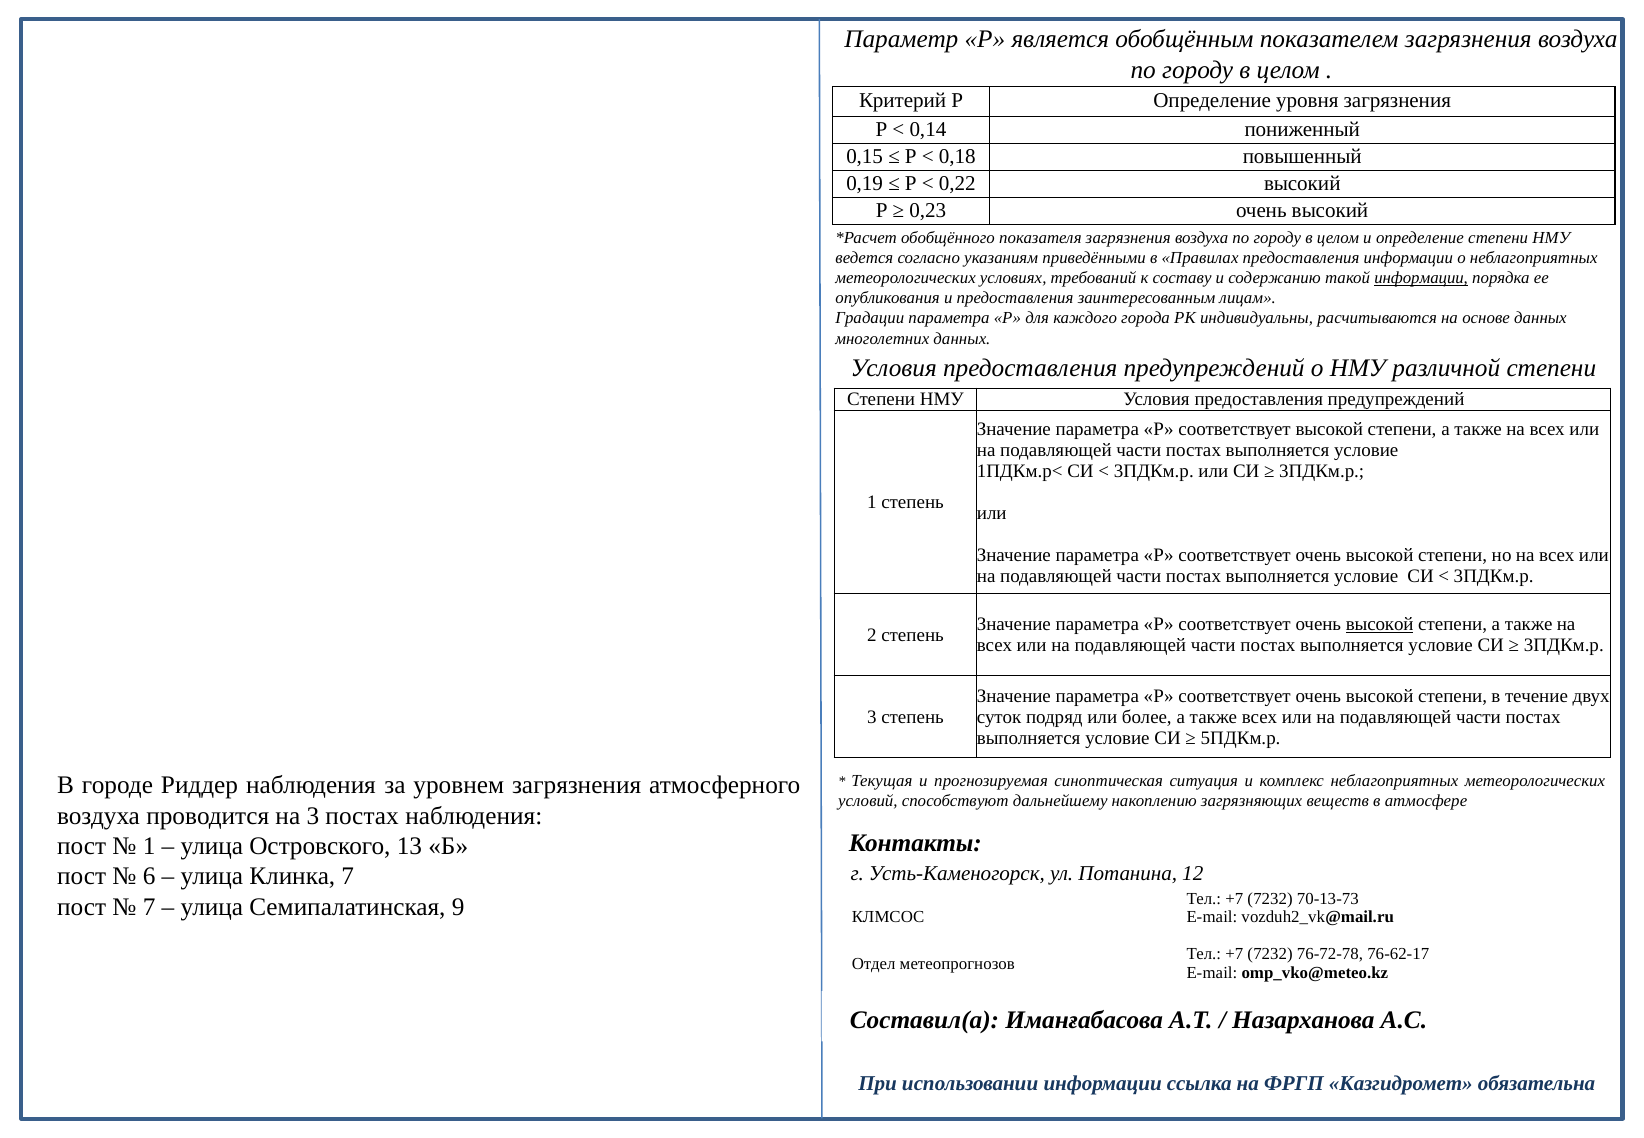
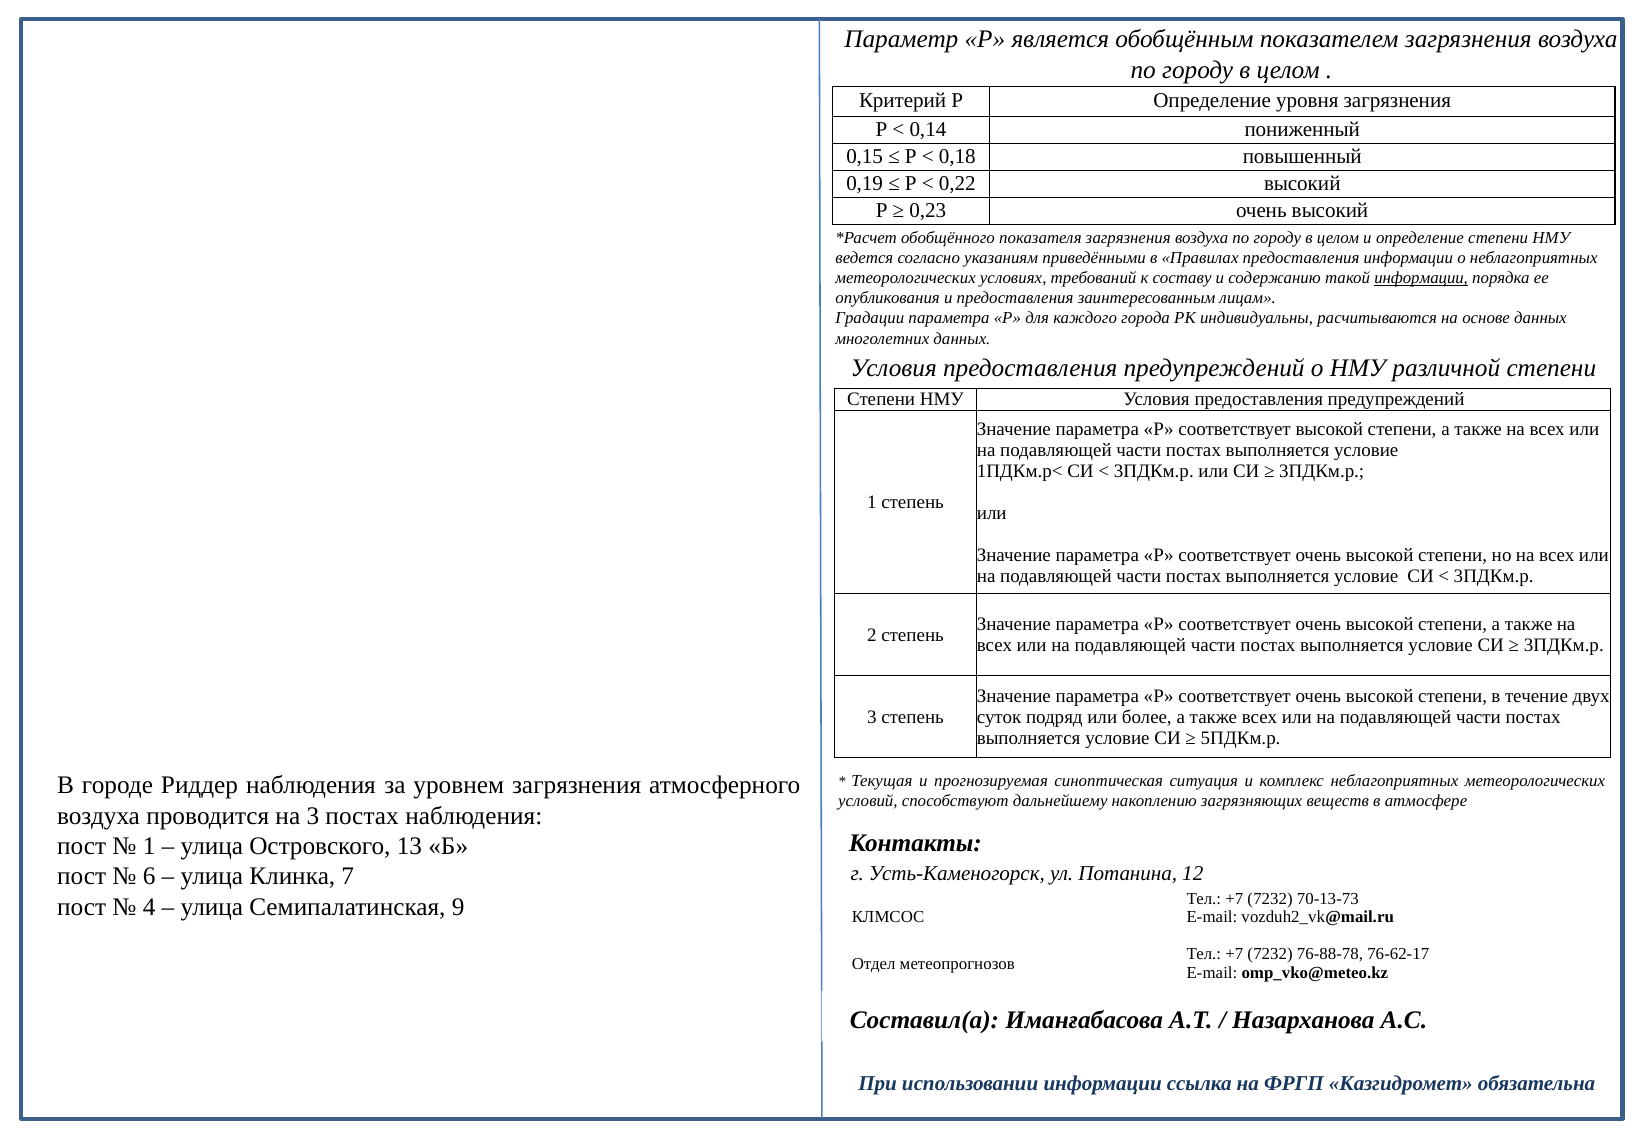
высокой at (1380, 624) underline: present -> none
7 at (149, 907): 7 -> 4
76-72-78: 76-72-78 -> 76-88-78
